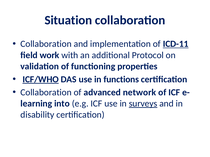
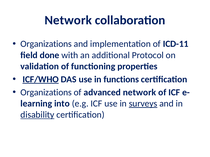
Situation at (68, 20): Situation -> Network
Collaboration at (46, 44): Collaboration -> Organizations
ICD-11 underline: present -> none
work: work -> done
Collaboration at (46, 93): Collaboration -> Organizations
disability underline: none -> present
